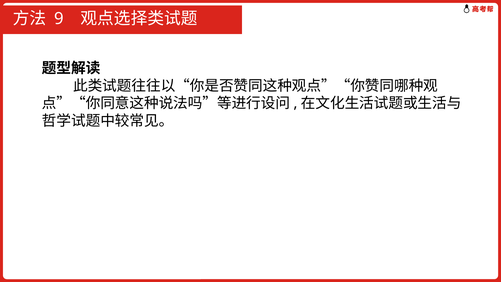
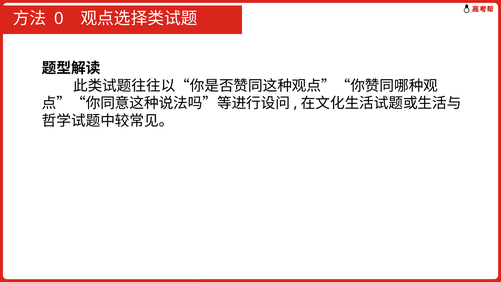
9: 9 -> 0
